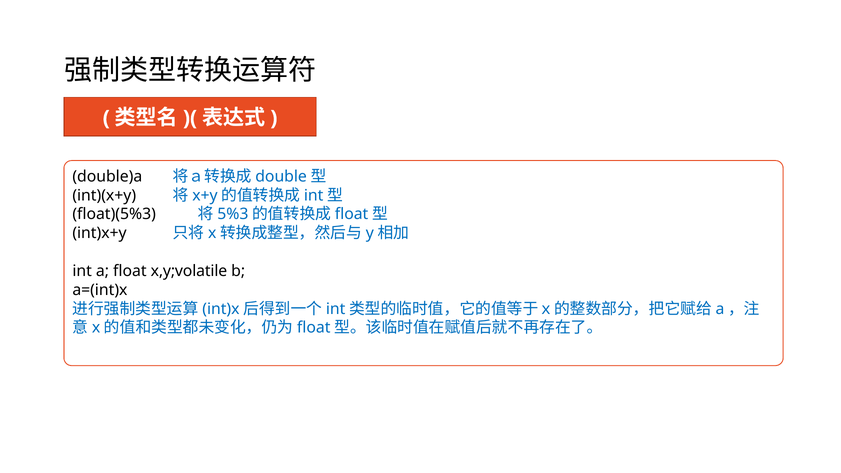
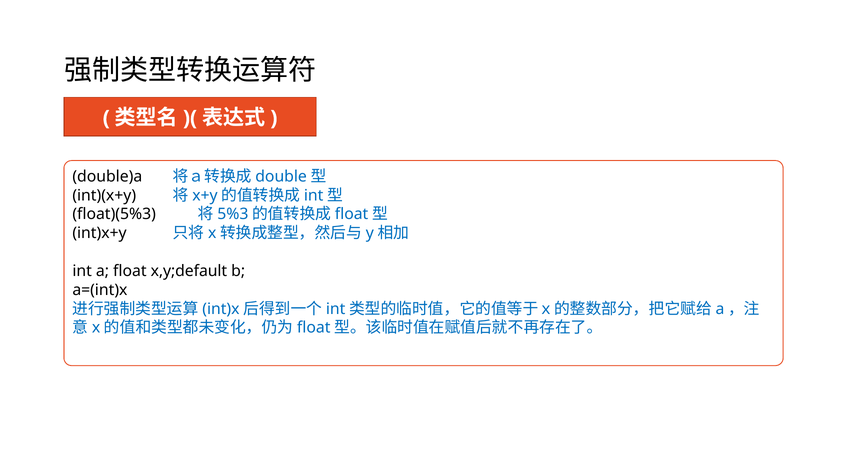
x,y;volatile: x,y;volatile -> x,y;default
